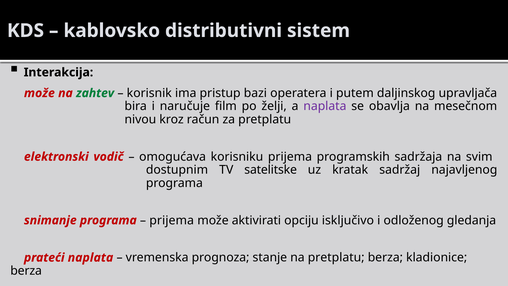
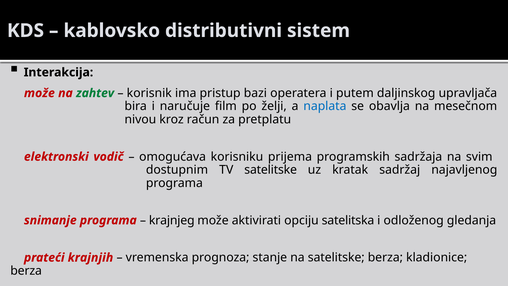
naplata at (325, 106) colour: purple -> blue
prijema at (172, 220): prijema -> krajnjeg
isključivo: isključivo -> satelitska
prateći naplata: naplata -> krajnjih
na pretplatu: pretplatu -> satelitske
